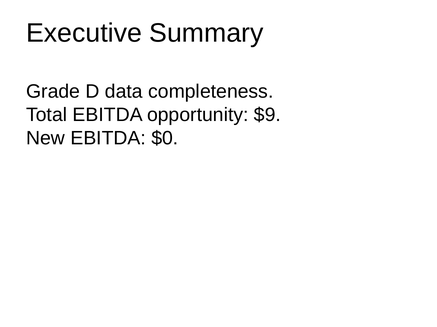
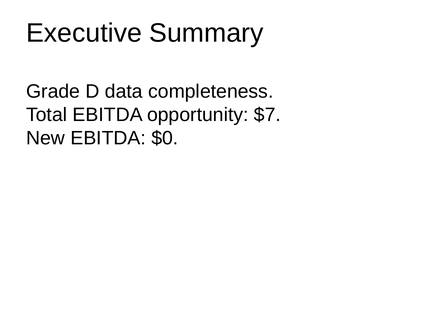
$9: $9 -> $7
